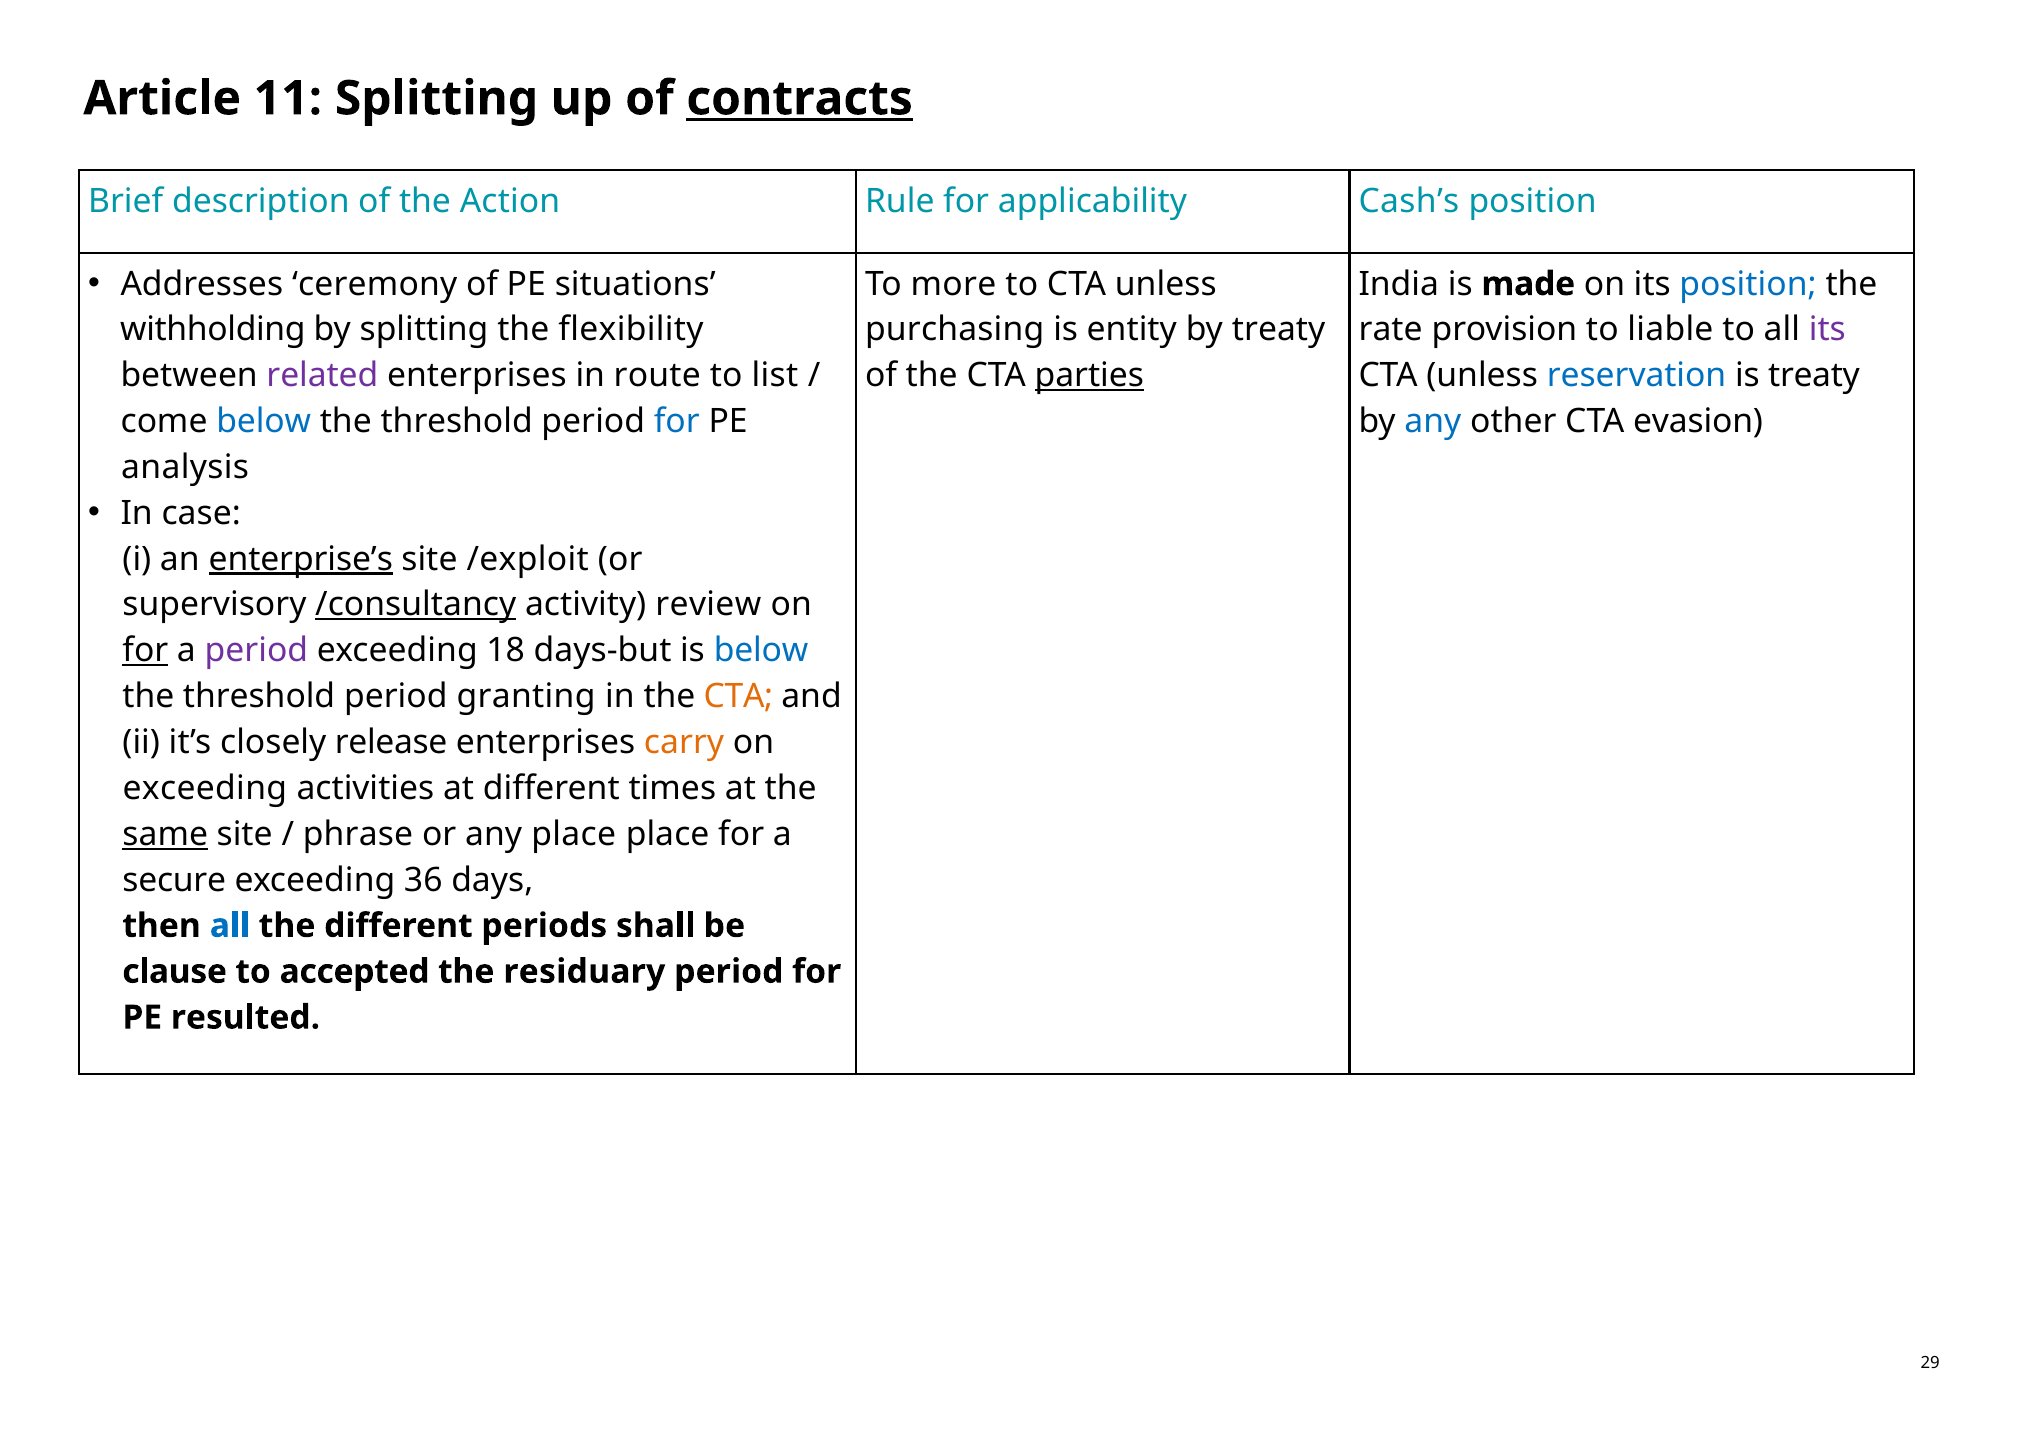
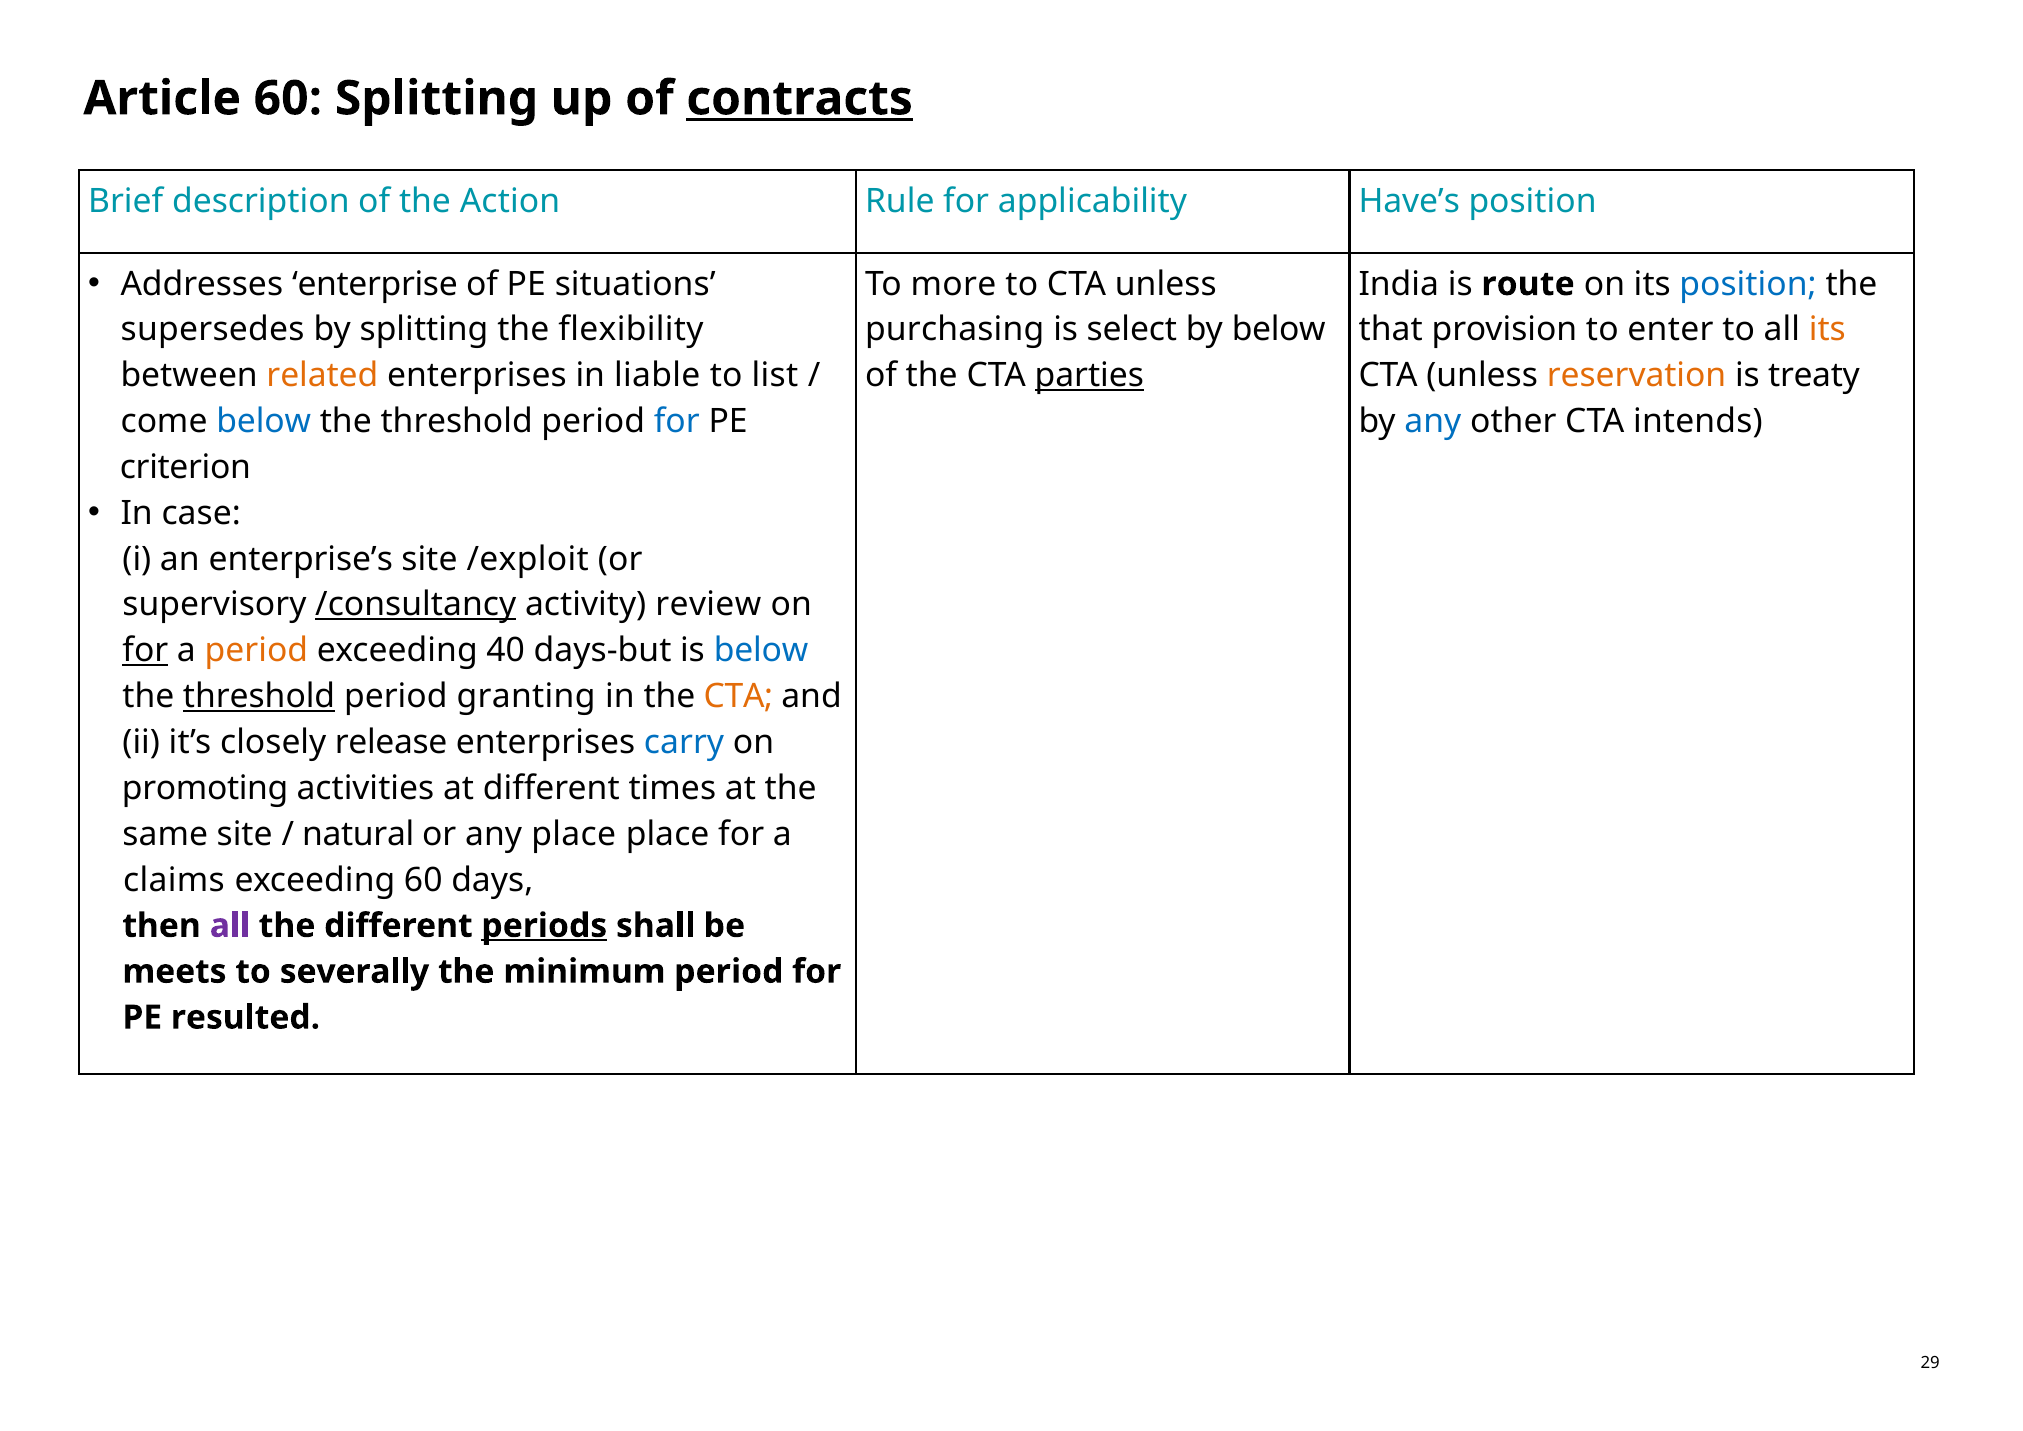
Article 11: 11 -> 60
Cash’s: Cash’s -> Have’s
ceremony: ceremony -> enterprise
made: made -> route
withholding: withholding -> supersedes
entity: entity -> select
by treaty: treaty -> below
rate: rate -> that
liable: liable -> enter
its at (1827, 330) colour: purple -> orange
related colour: purple -> orange
route: route -> liable
reservation colour: blue -> orange
evasion: evasion -> intends
analysis: analysis -> criterion
enterprise’s underline: present -> none
period at (256, 651) colour: purple -> orange
18: 18 -> 40
threshold at (259, 697) underline: none -> present
carry colour: orange -> blue
exceeding at (205, 788): exceeding -> promoting
same underline: present -> none
phrase: phrase -> natural
secure: secure -> claims
exceeding 36: 36 -> 60
all at (230, 926) colour: blue -> purple
periods underline: none -> present
clause: clause -> meets
accepted: accepted -> severally
residuary: residuary -> minimum
